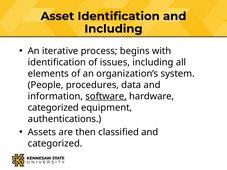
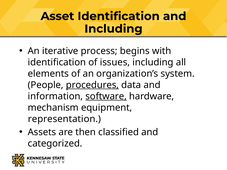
procedures underline: none -> present
categorized at (53, 108): categorized -> mechanism
authentications: authentications -> representation
